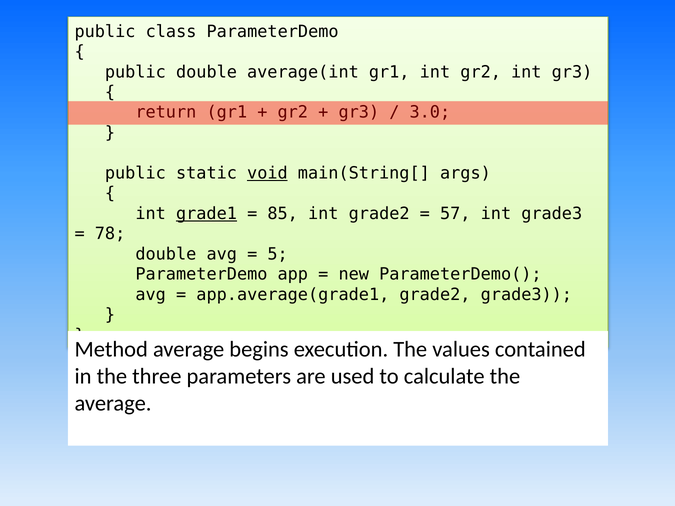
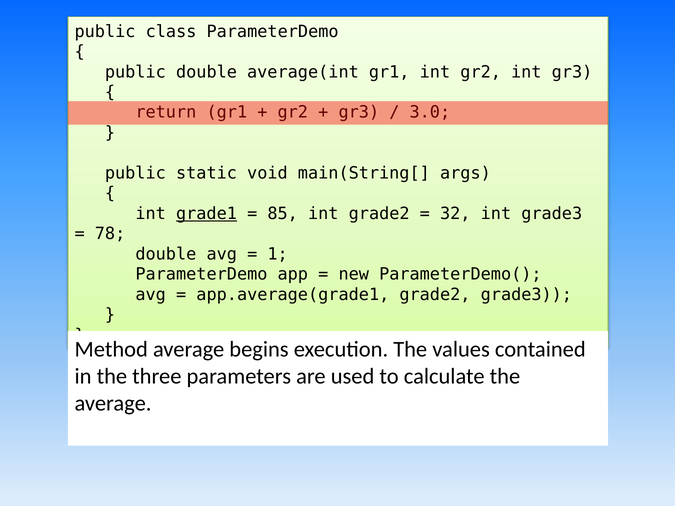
void underline: present -> none
57: 57 -> 32
5: 5 -> 1
